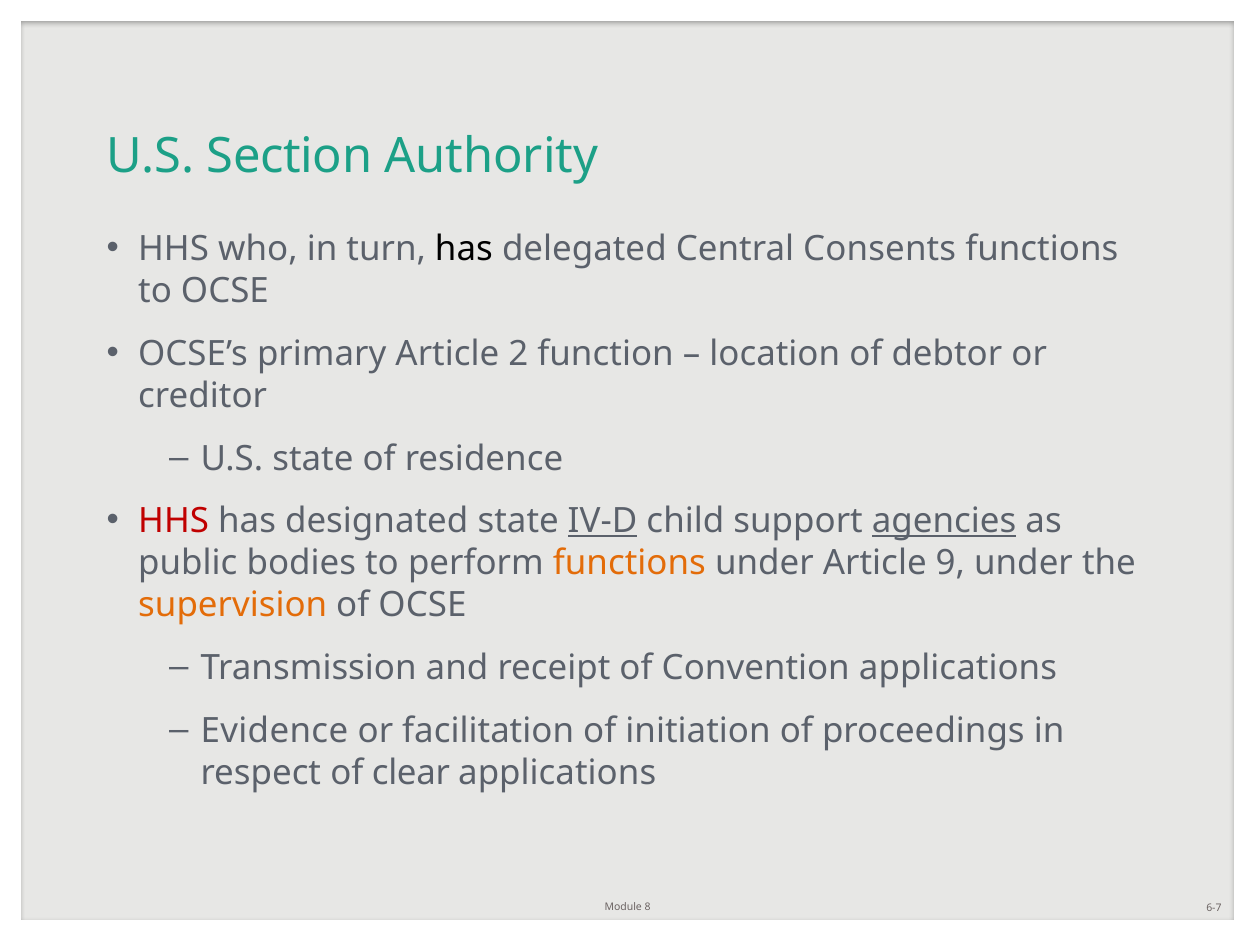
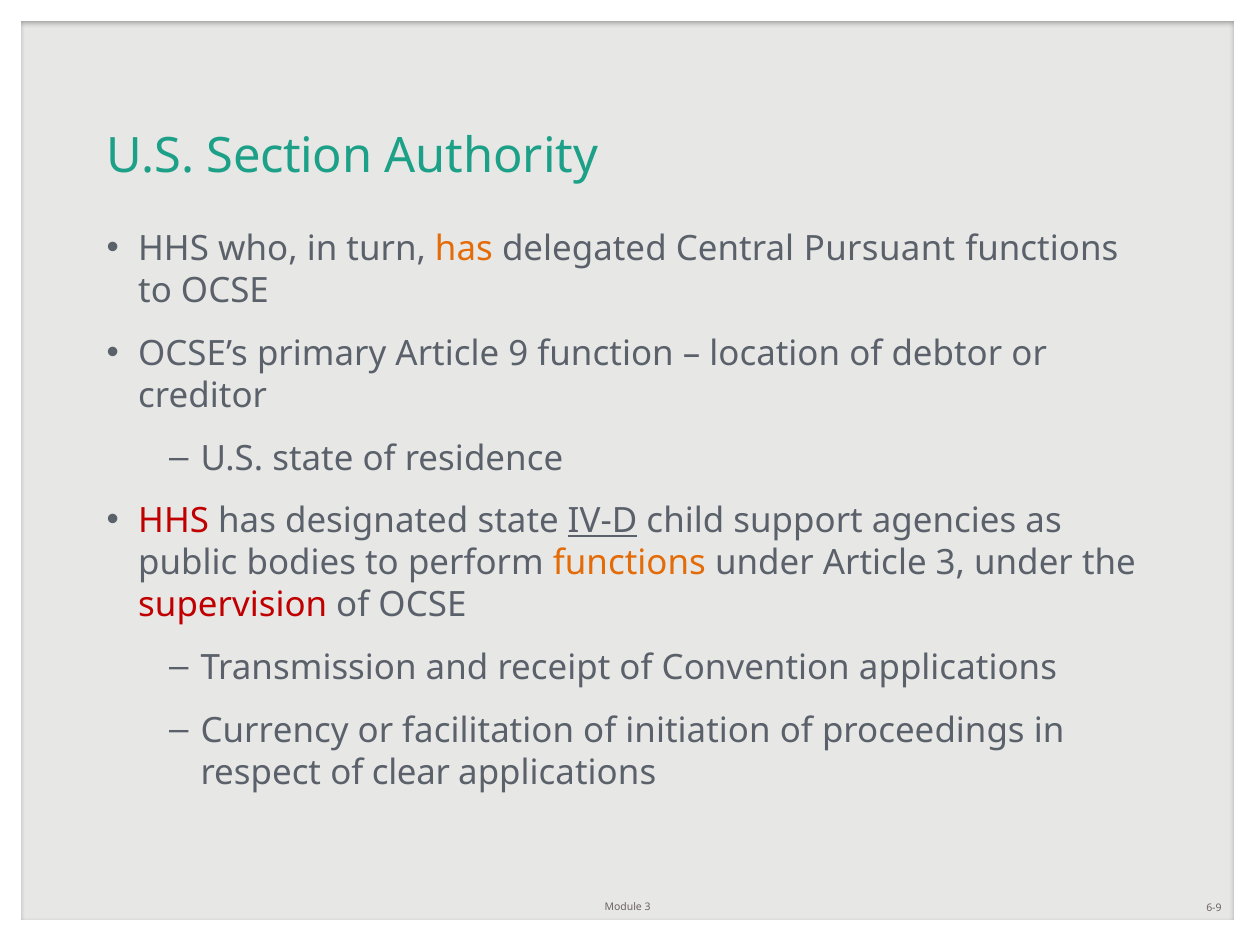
has at (464, 249) colour: black -> orange
Consents: Consents -> Pursuant
2: 2 -> 9
agencies underline: present -> none
Article 9: 9 -> 3
supervision colour: orange -> red
Evidence: Evidence -> Currency
Module 8: 8 -> 3
6-7: 6-7 -> 6-9
